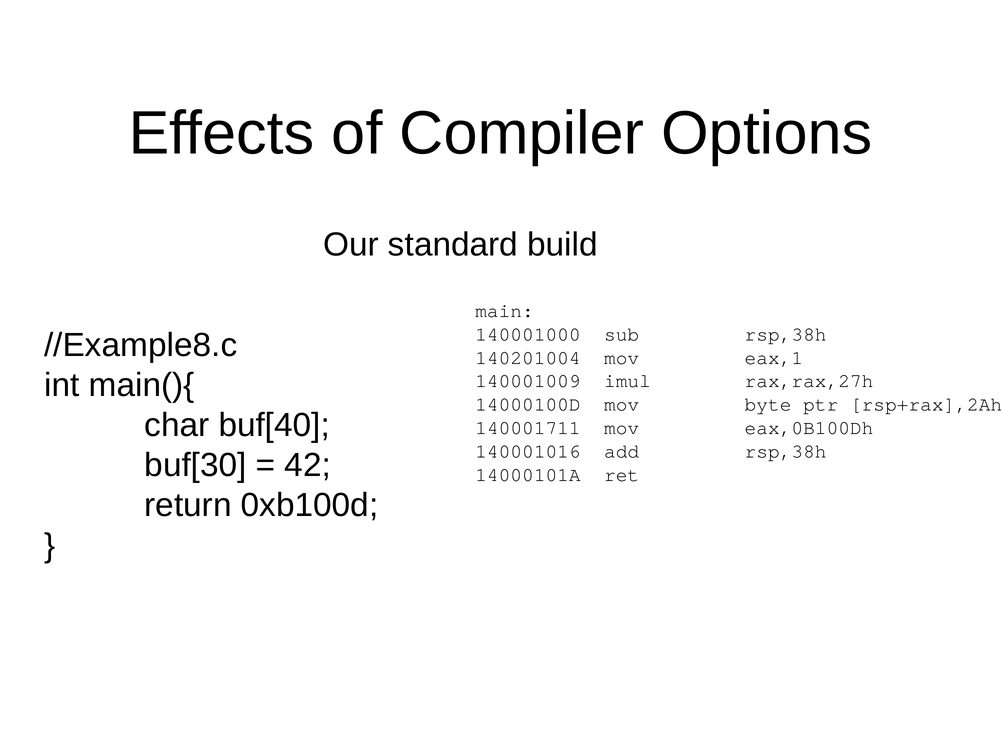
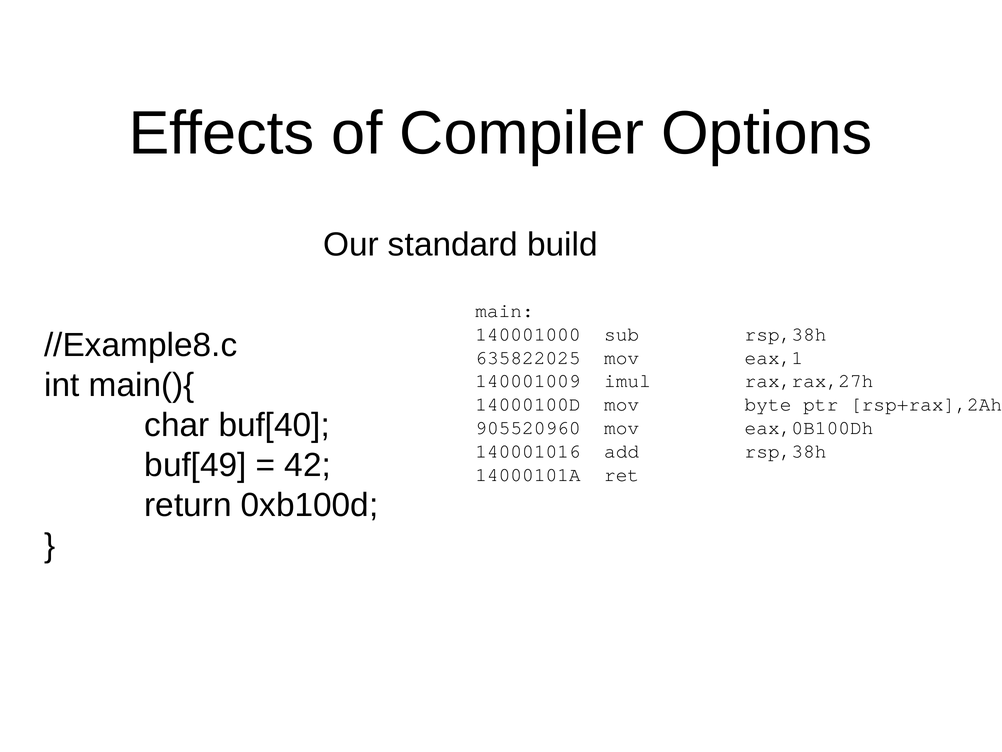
140201004: 140201004 -> 635822025
140001711: 140001711 -> 905520960
buf[30: buf[30 -> buf[49
